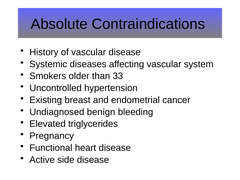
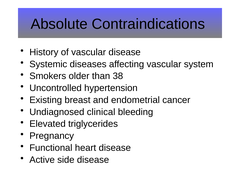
33: 33 -> 38
benign: benign -> clinical
